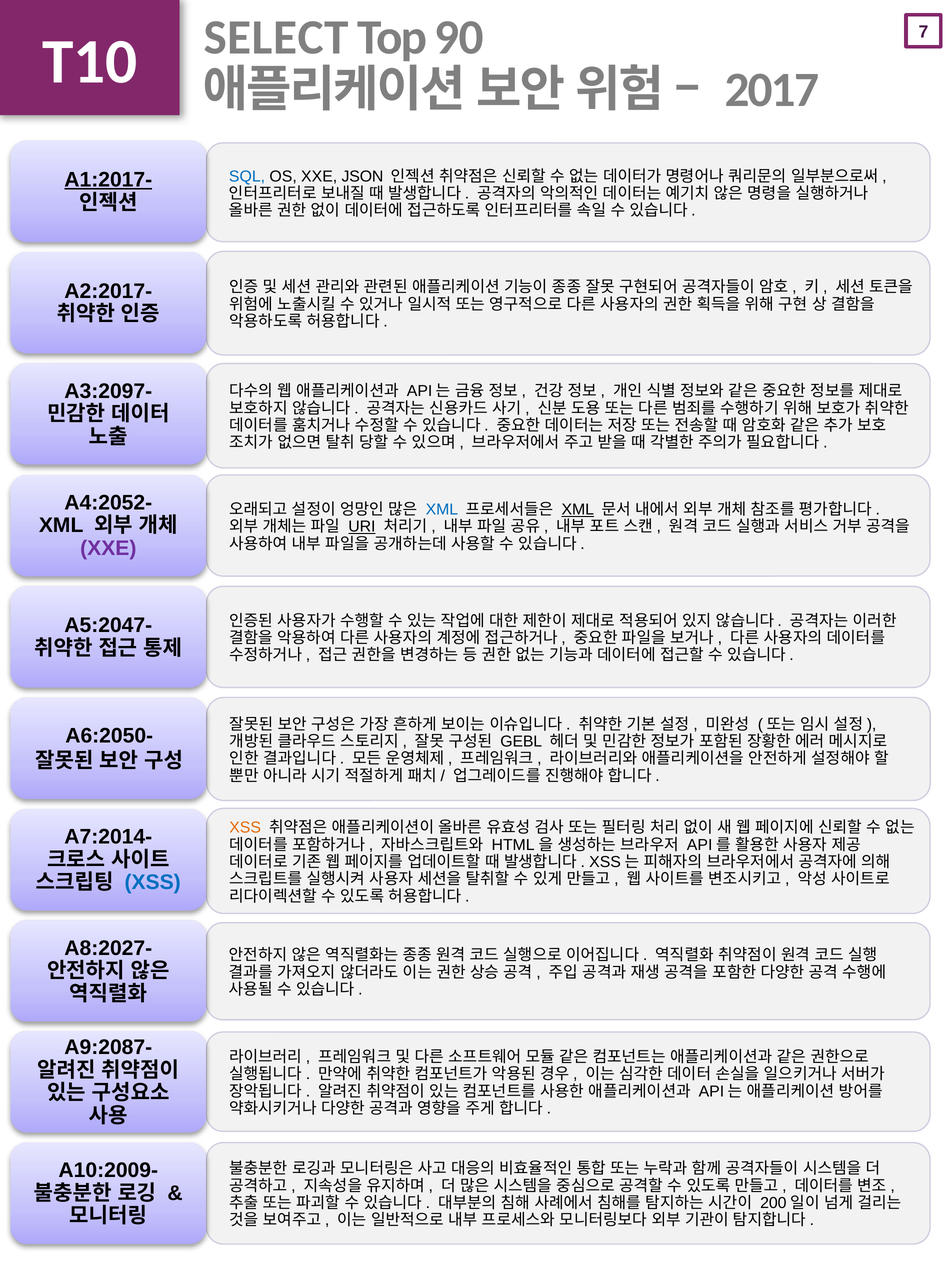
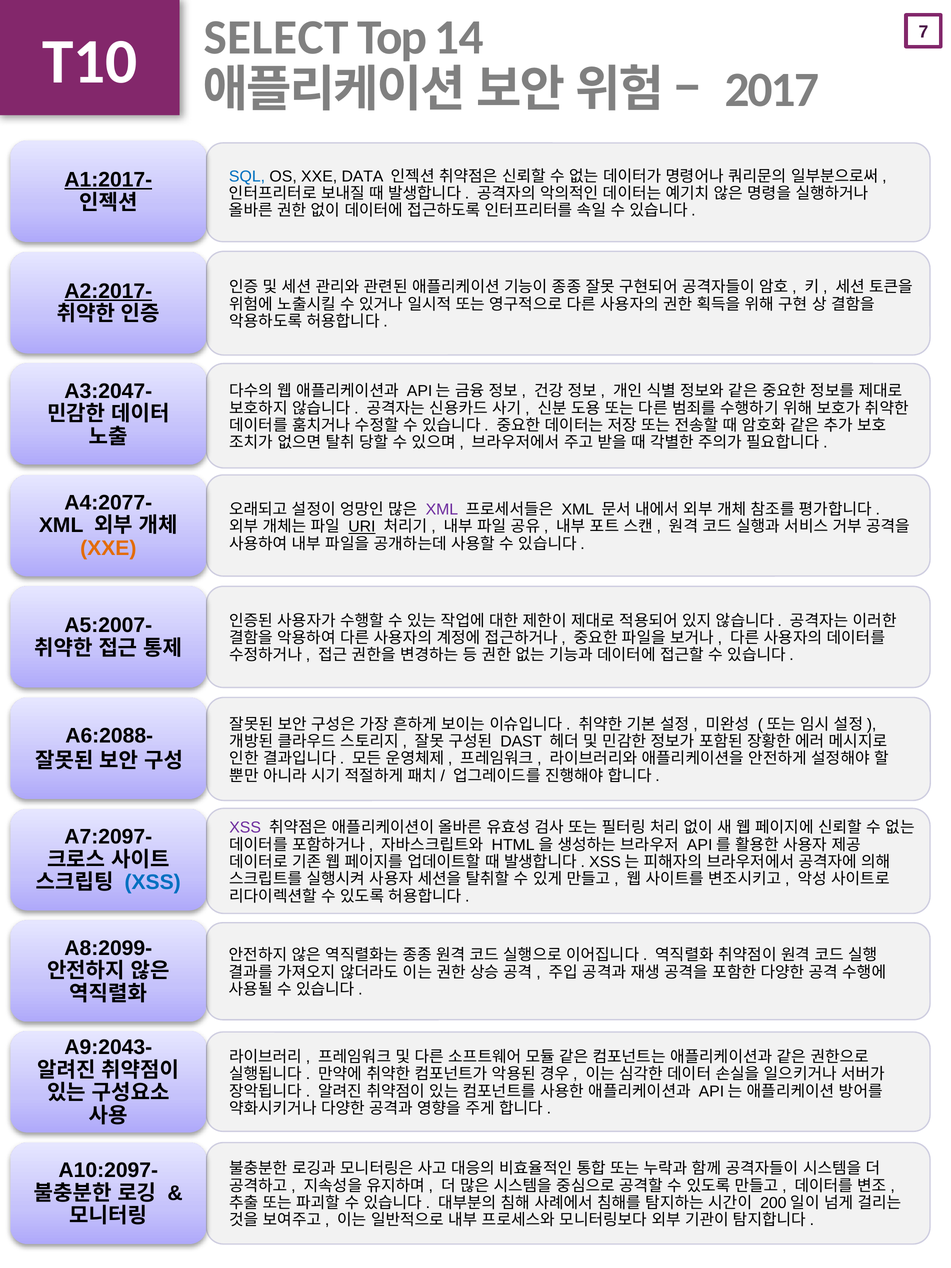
90: 90 -> 14
JSON: JSON -> DATA
A2:2017- underline: none -> present
A3:2097-: A3:2097- -> A3:2047-
A4:2052-: A4:2052- -> A4:2077-
XML at (442, 509) colour: blue -> purple
XML at (578, 509) underline: present -> none
XXE at (108, 548) colour: purple -> orange
A5:2047-: A5:2047- -> A5:2007-
A6:2050-: A6:2050- -> A6:2088-
GEBL: GEBL -> DAST
XSS at (245, 828) colour: orange -> purple
A7:2014-: A7:2014- -> A7:2097-
A8:2027-: A8:2027- -> A8:2099-
A9:2087-: A9:2087- -> A9:2043-
A10:2009-: A10:2009- -> A10:2097-
